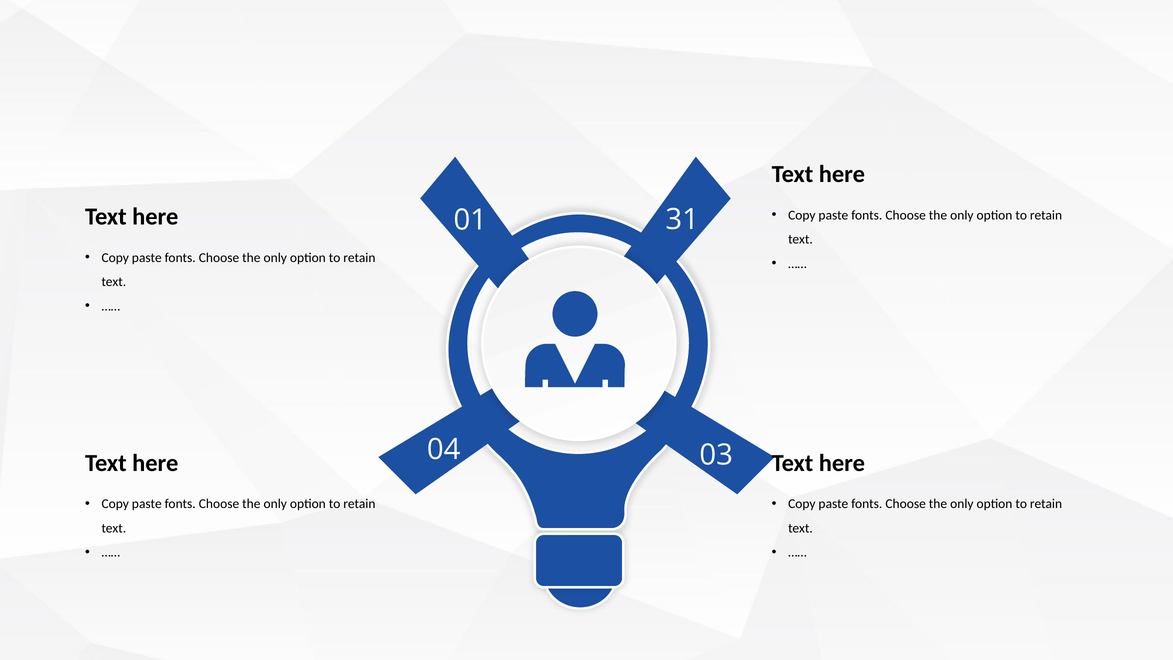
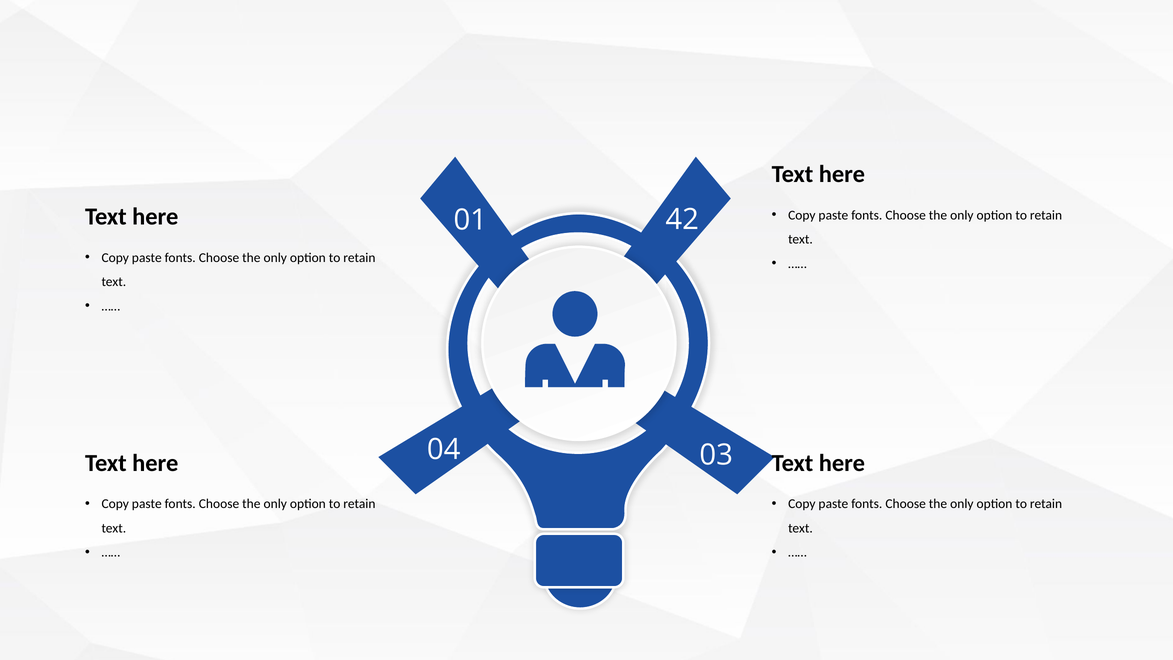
31: 31 -> 42
